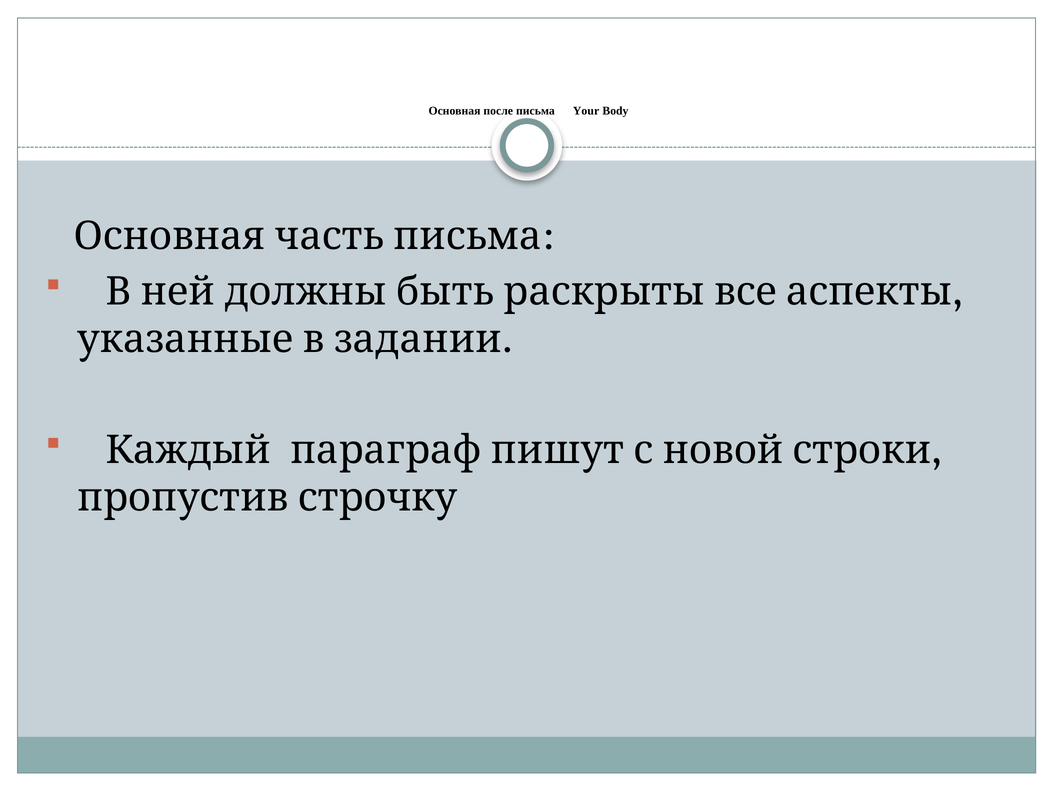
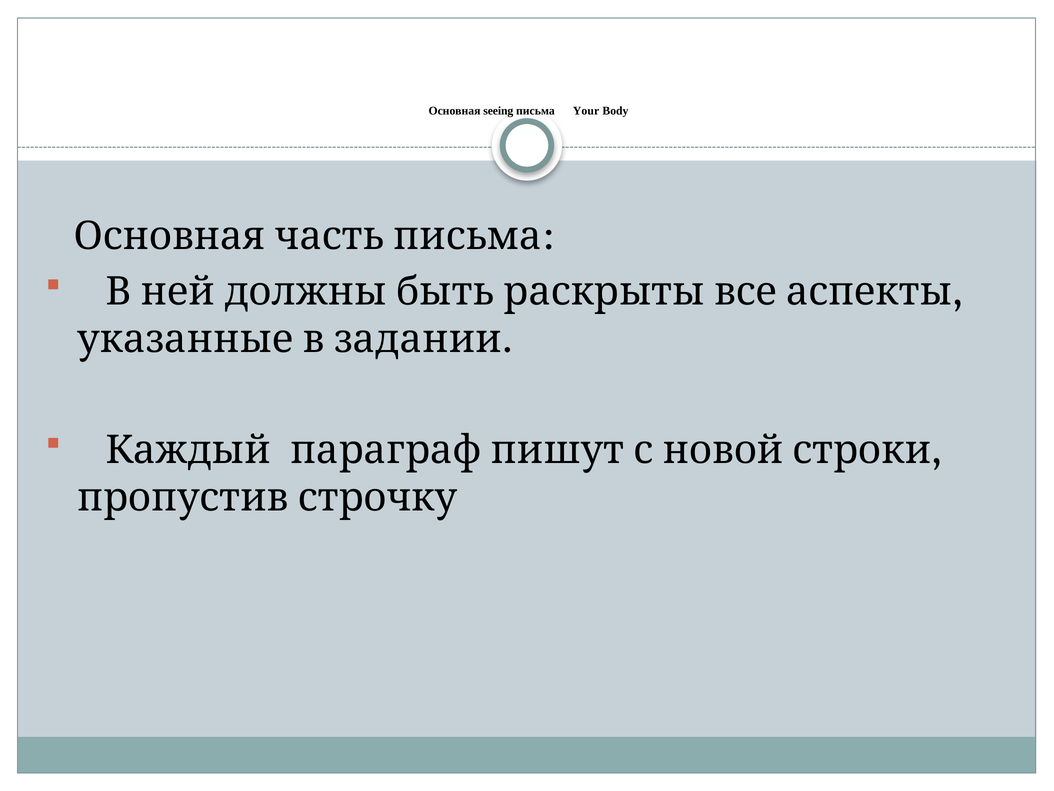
после: после -> seeing
